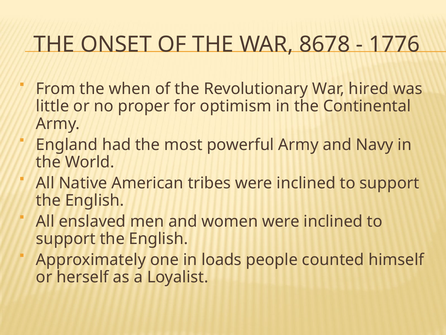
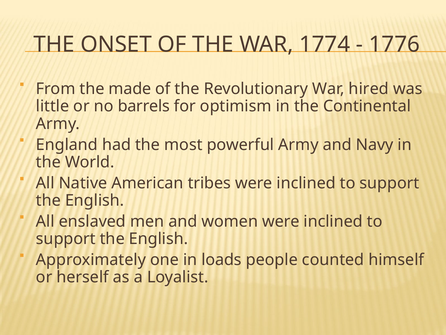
8678: 8678 -> 1774
when: when -> made
proper: proper -> barrels
